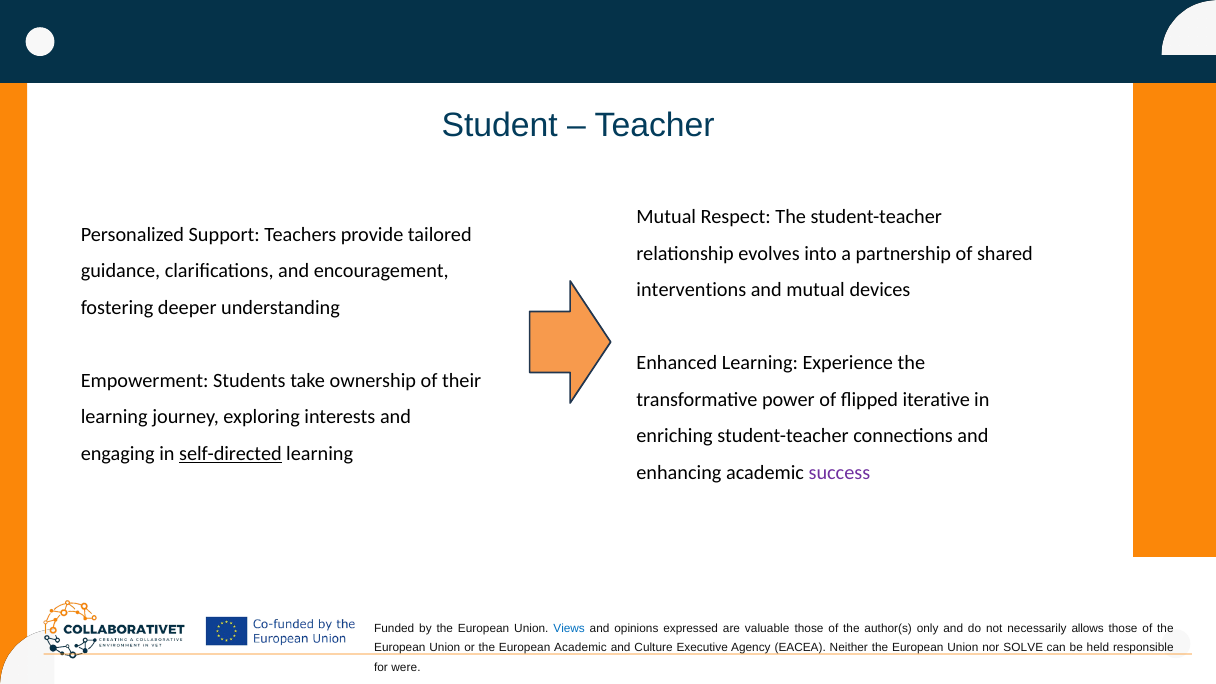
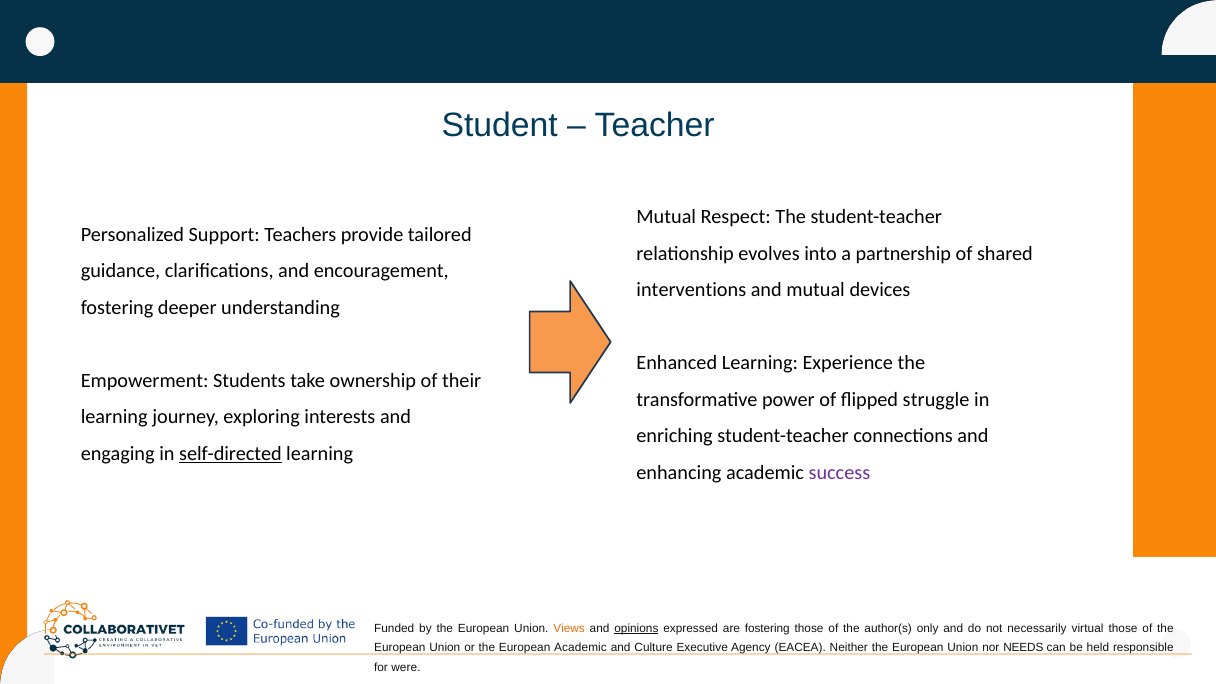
iterative: iterative -> struggle
Views colour: blue -> orange
opinions underline: none -> present
are valuable: valuable -> fostering
allows: allows -> virtual
SOLVE: SOLVE -> NEEDS
